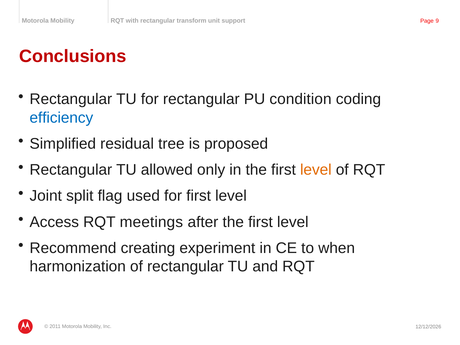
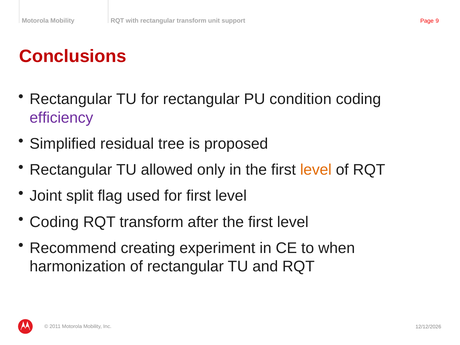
efficiency colour: blue -> purple
Access at (54, 222): Access -> Coding
RQT meetings: meetings -> transform
